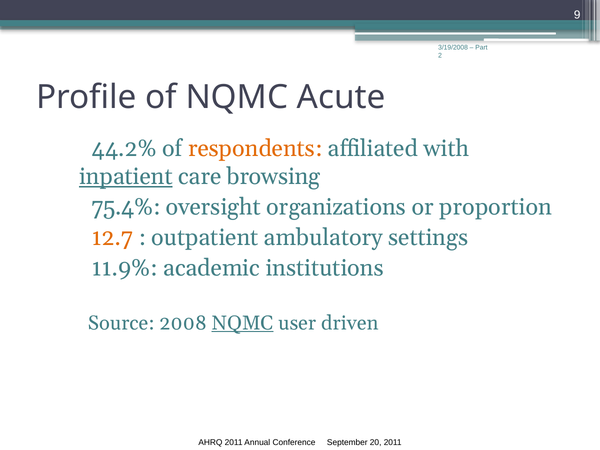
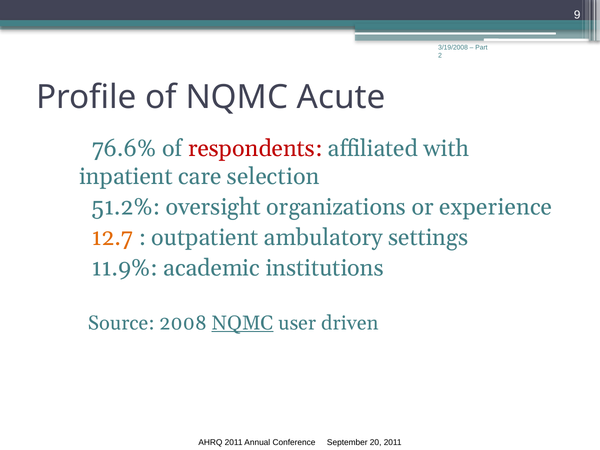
44.2%: 44.2% -> 76.6%
respondents colour: orange -> red
inpatient underline: present -> none
browsing: browsing -> selection
75.4%: 75.4% -> 51.2%
proportion: proportion -> experience
